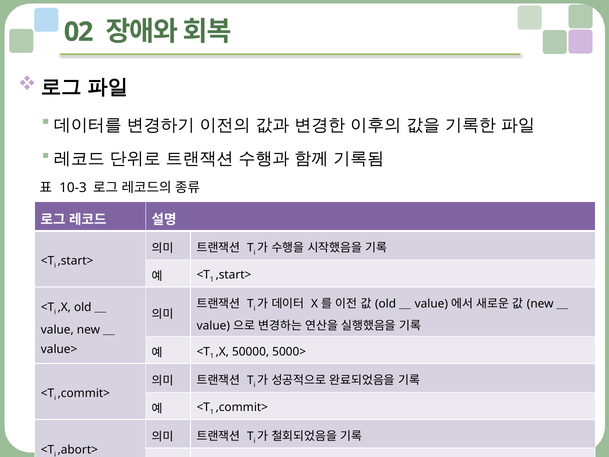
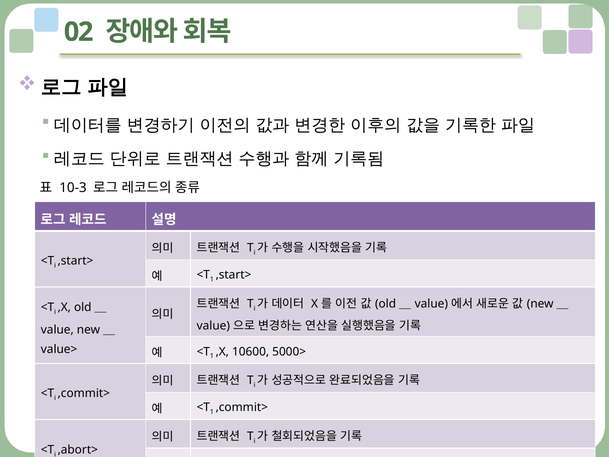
50000: 50000 -> 10600
